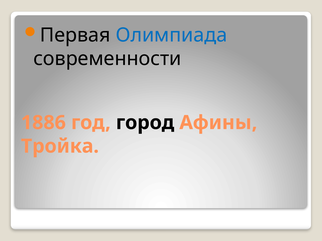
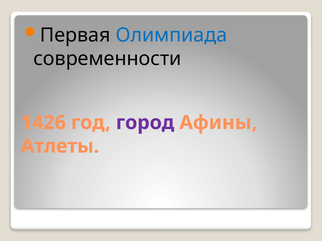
1886: 1886 -> 1426
город colour: black -> purple
Тройка: Тройка -> Атлеты
